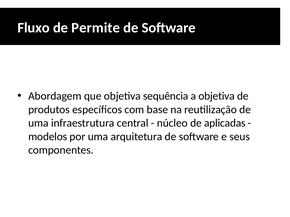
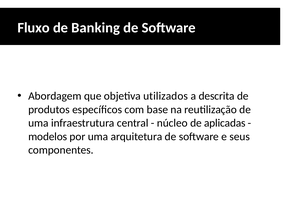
Permite: Permite -> Banking
sequência: sequência -> utilizados
a objetiva: objetiva -> descrita
